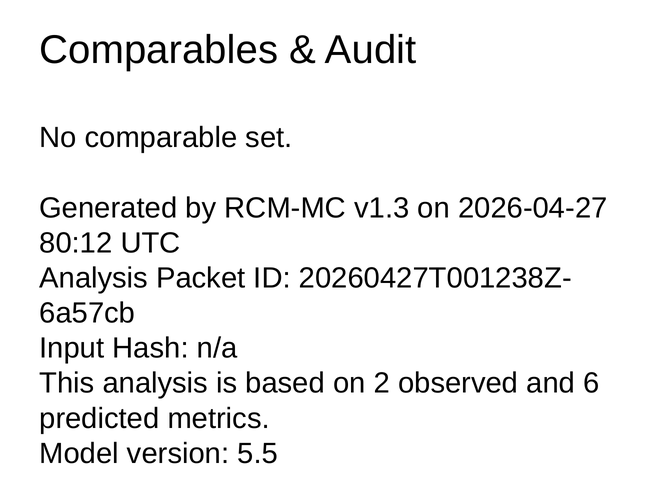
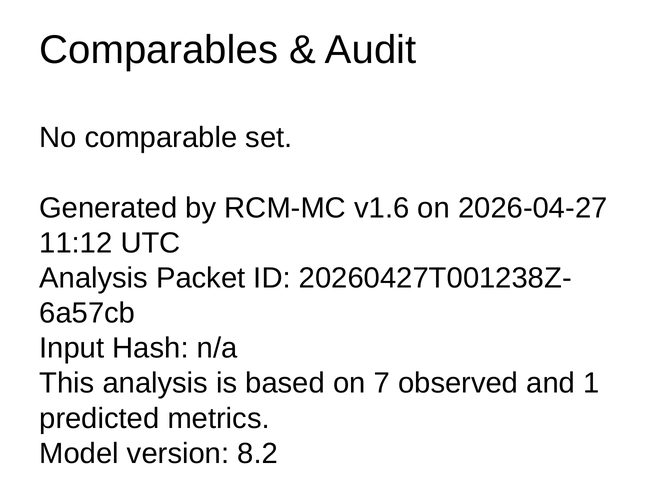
v1.3: v1.3 -> v1.6
80:12: 80:12 -> 11:12
2: 2 -> 7
6: 6 -> 1
5.5: 5.5 -> 8.2
